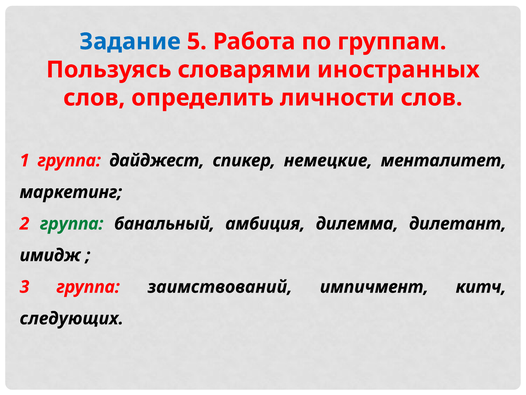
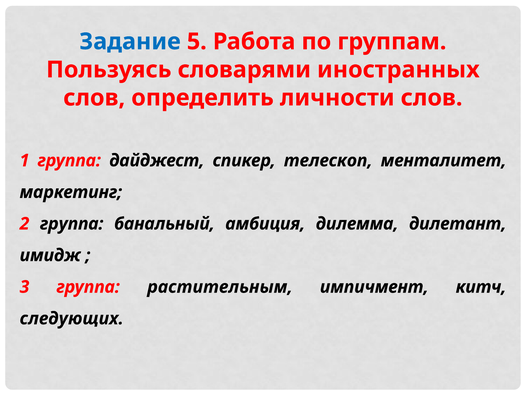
немецкие: немецкие -> телескоп
группа at (72, 223) colour: green -> black
заимствований: заимствований -> растительным
